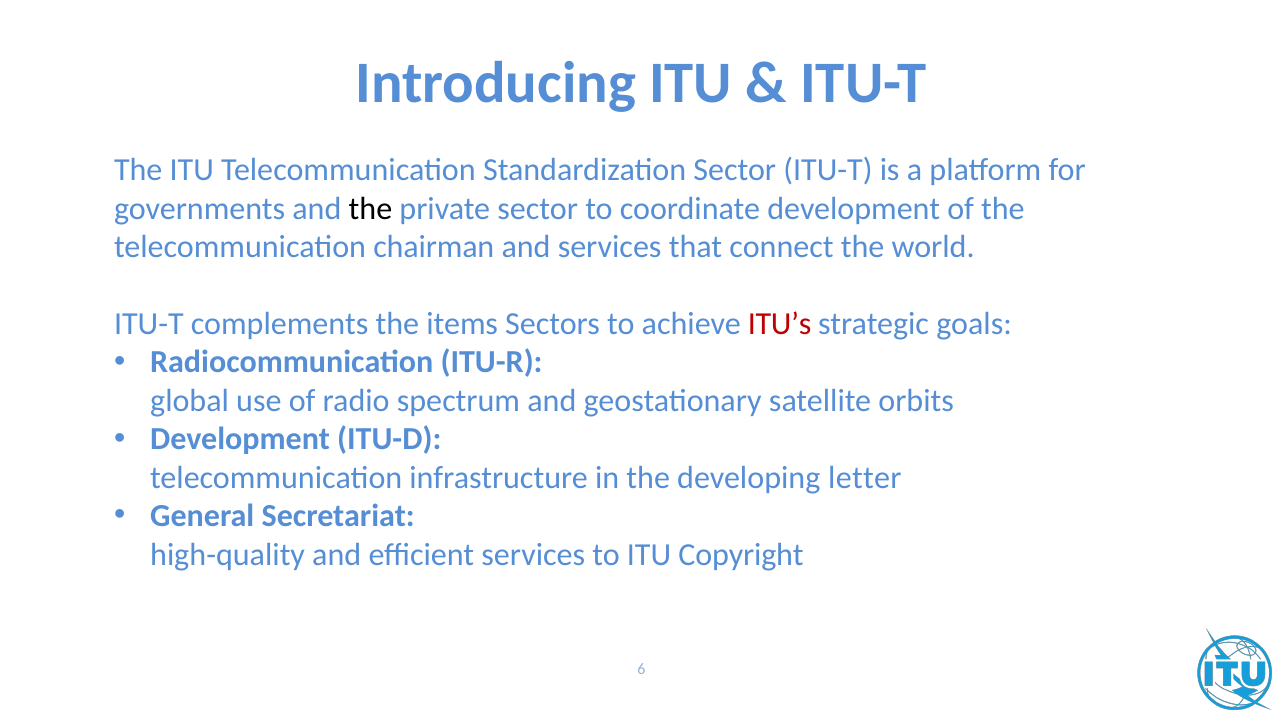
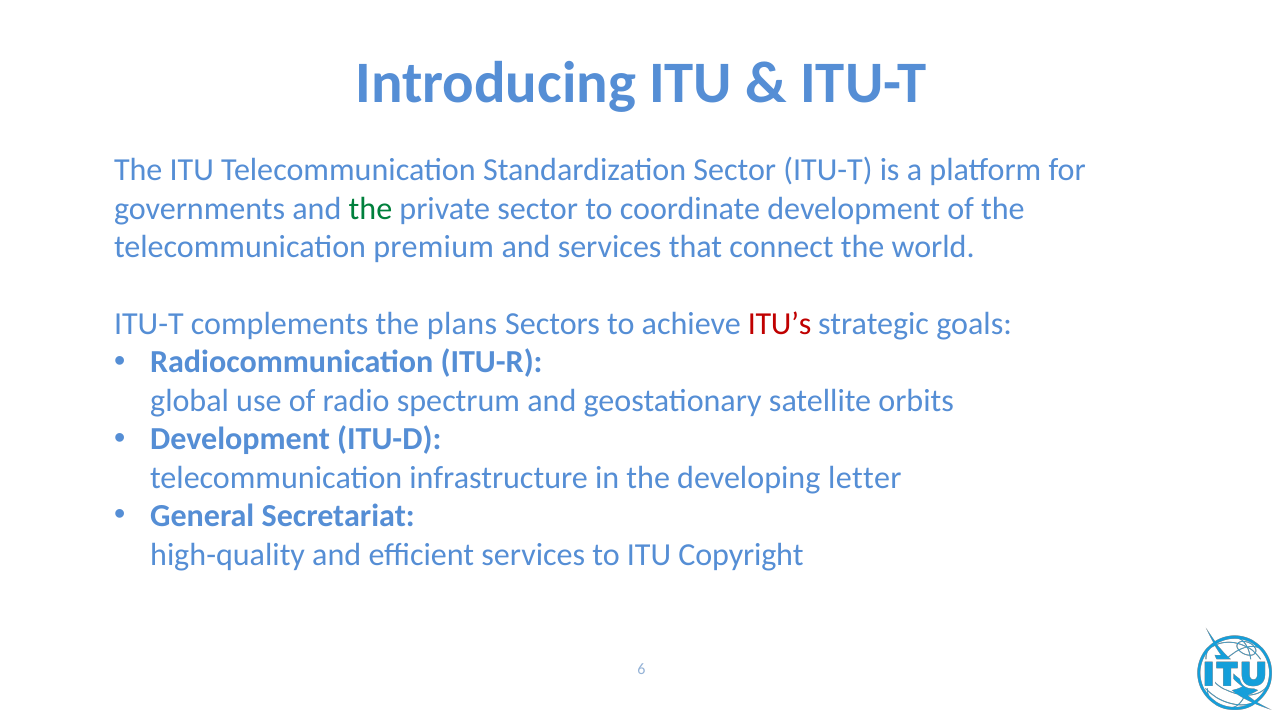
the at (371, 209) colour: black -> green
chairman: chairman -> premium
items: items -> plans
